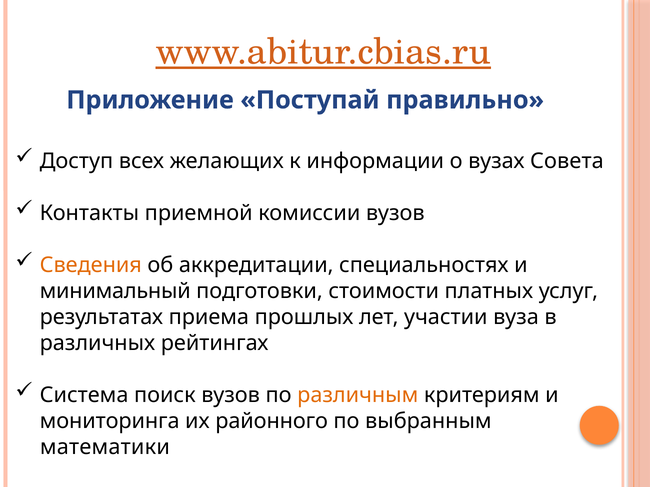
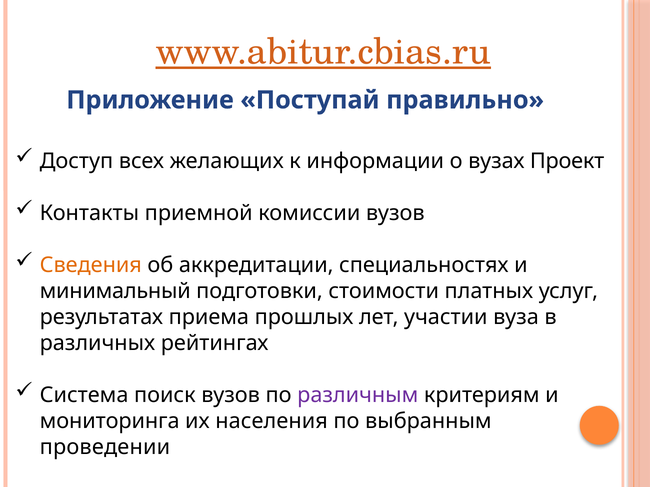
Совета: Совета -> Проект
различным colour: orange -> purple
районного: районного -> населения
математики: математики -> проведении
